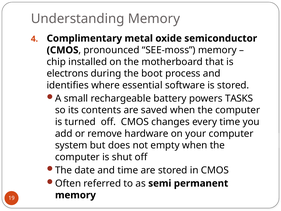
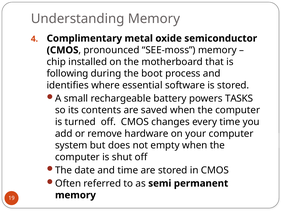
electrons: electrons -> following
